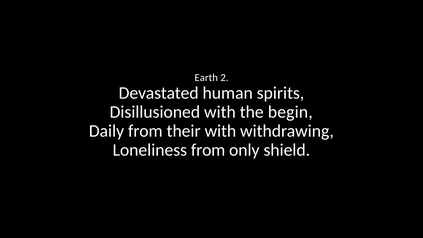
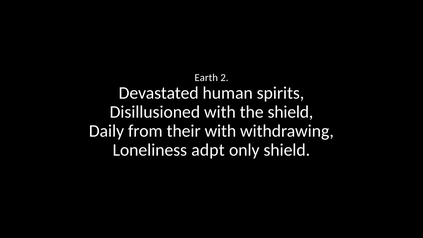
the begin: begin -> shield
Loneliness from: from -> adpt
